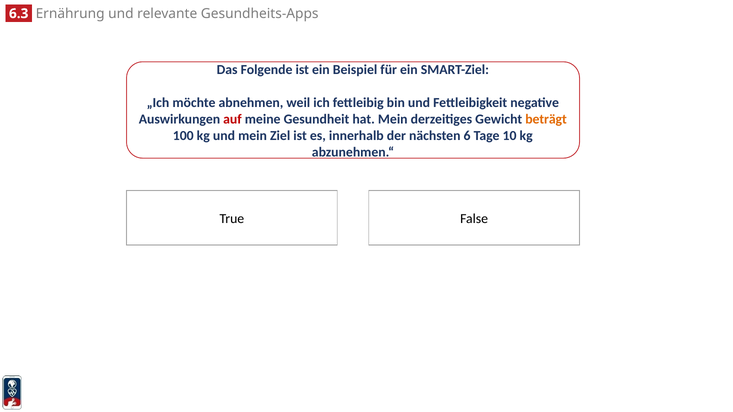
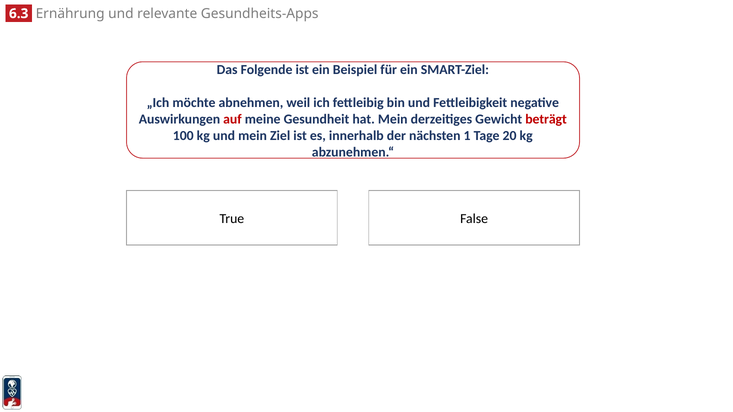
beträgt colour: orange -> red
6: 6 -> 1
10: 10 -> 20
